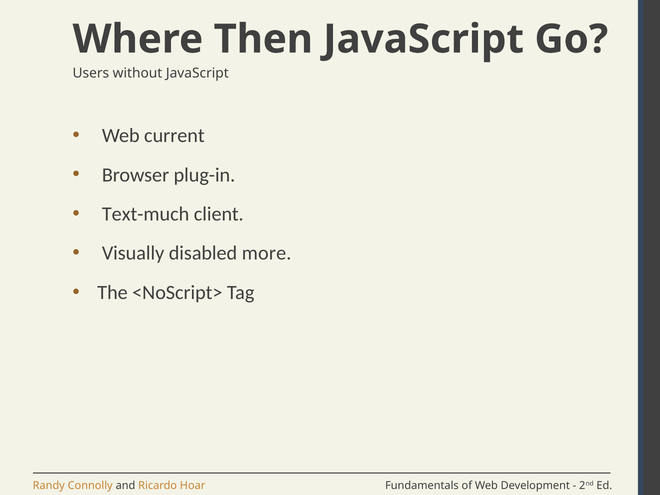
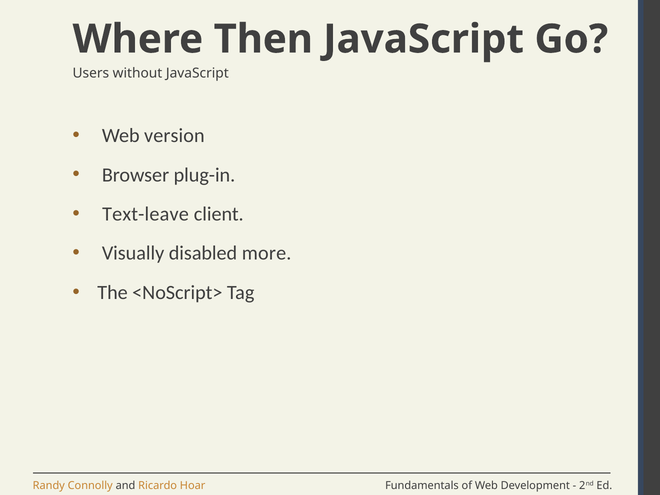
current: current -> version
Text-much: Text-much -> Text-leave
